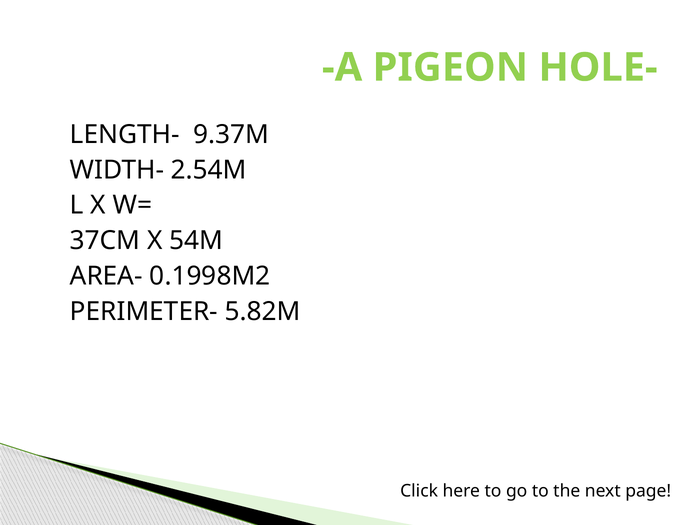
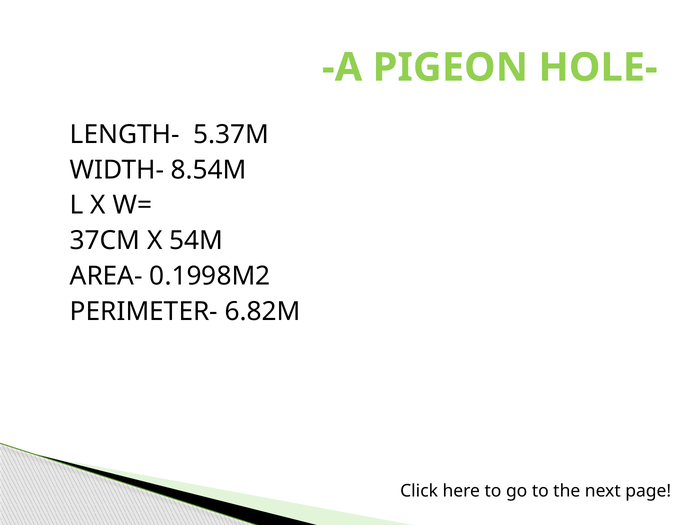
9.37M: 9.37M -> 5.37M
2.54M: 2.54M -> 8.54M
5.82M: 5.82M -> 6.82M
